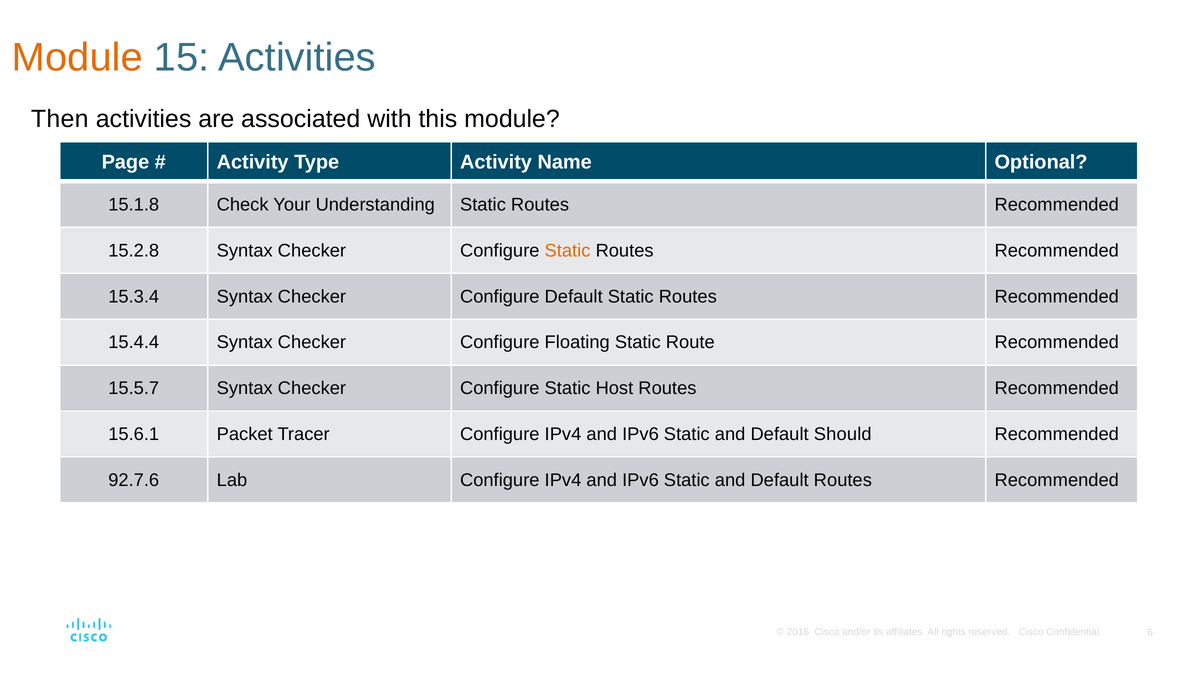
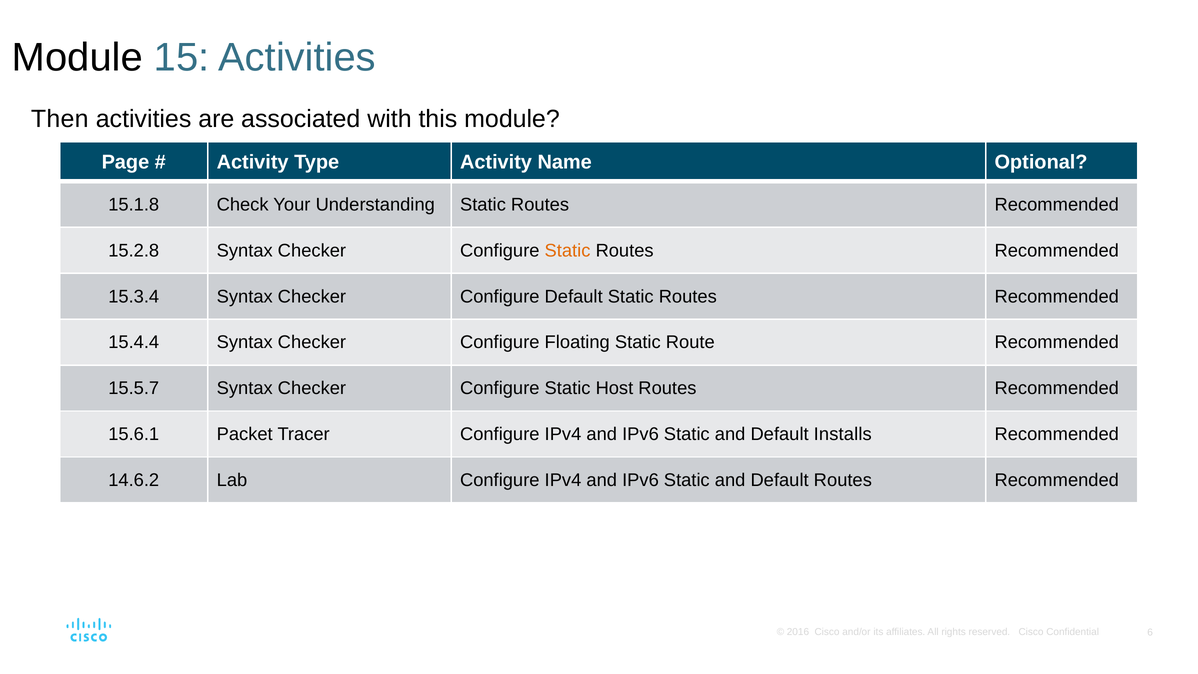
Module at (77, 58) colour: orange -> black
Should: Should -> Installs
92.7.6: 92.7.6 -> 14.6.2
